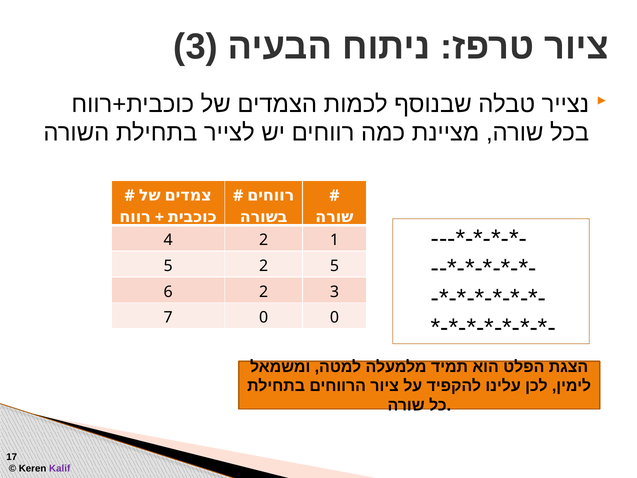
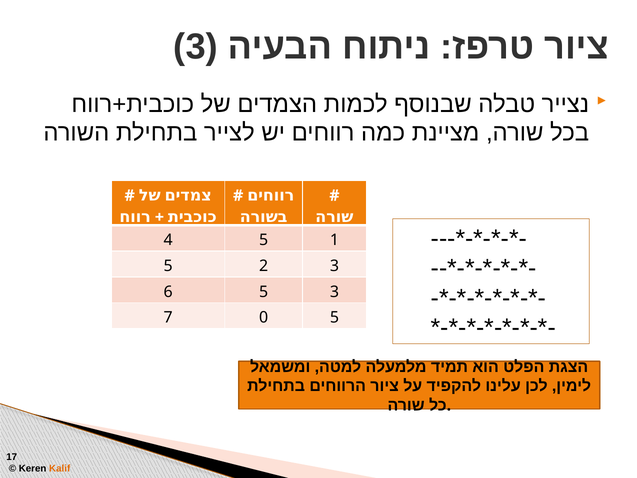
4 2: 2 -> 5
2 5: 5 -> 3
6 2: 2 -> 5
0 0: 0 -> 5
Kalif colour: purple -> orange
